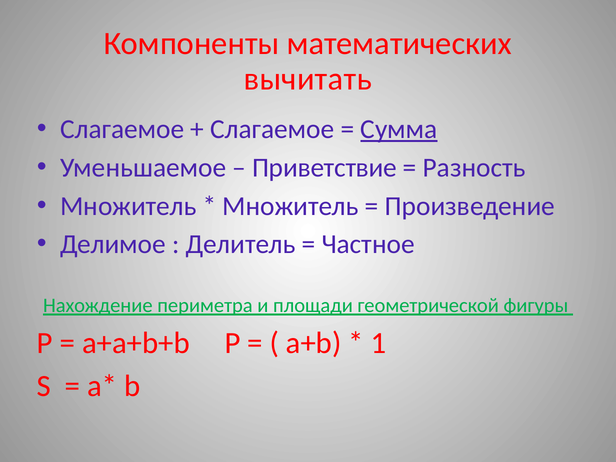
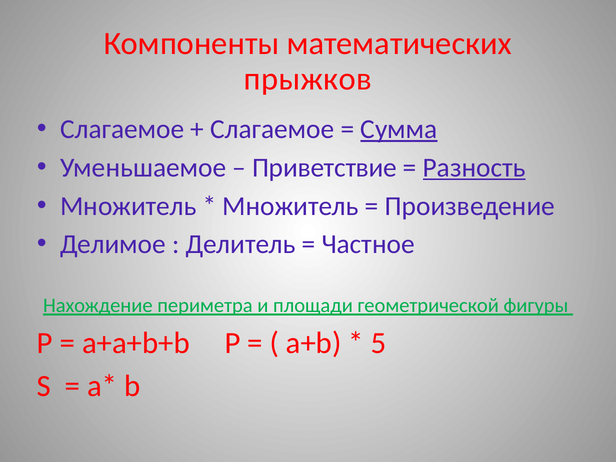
вычитать: вычитать -> прыжков
Разность underline: none -> present
1: 1 -> 5
